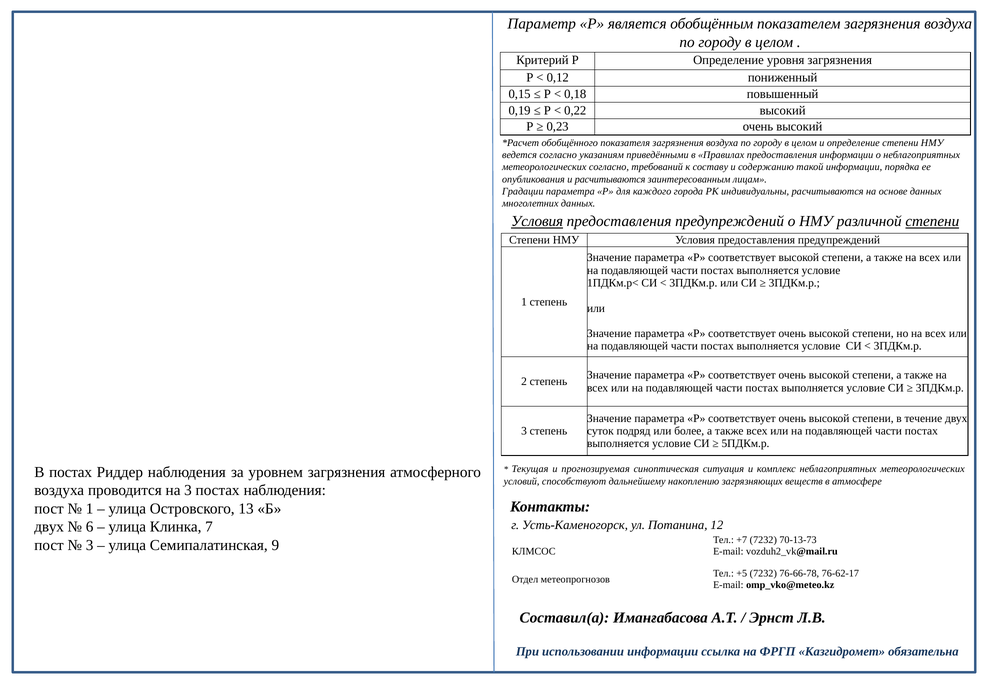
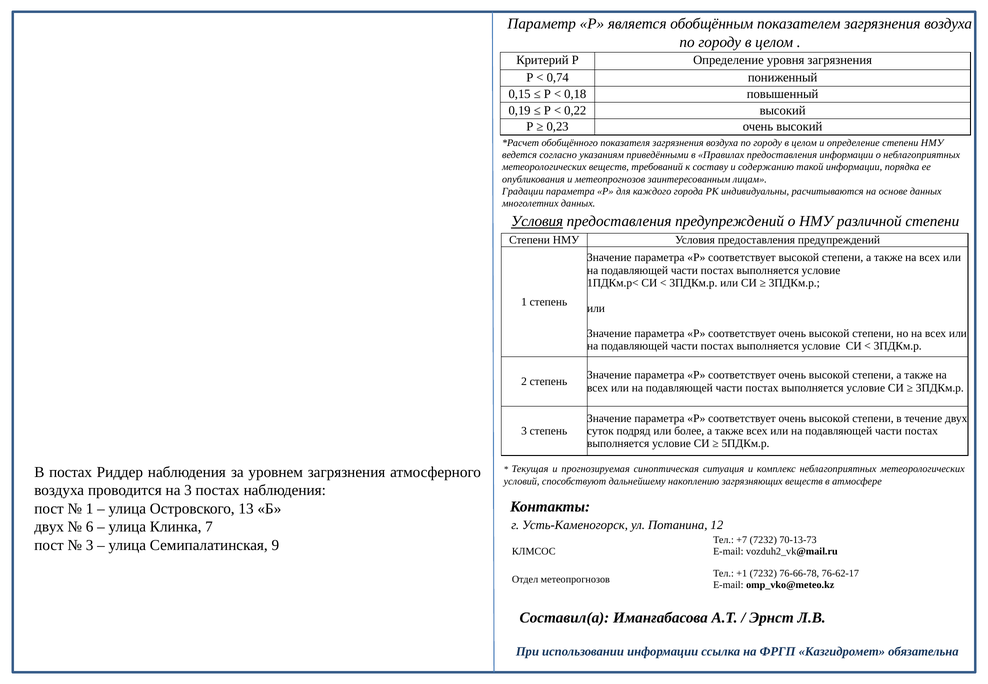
0,12: 0,12 -> 0,74
метеорологических согласно: согласно -> веществ
и расчитываются: расчитываются -> метеопрогнозов
степени at (932, 221) underline: present -> none
+5: +5 -> +1
